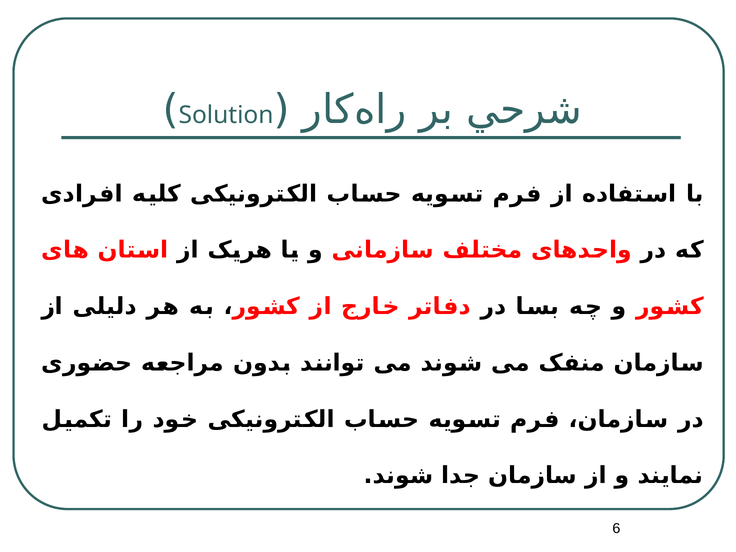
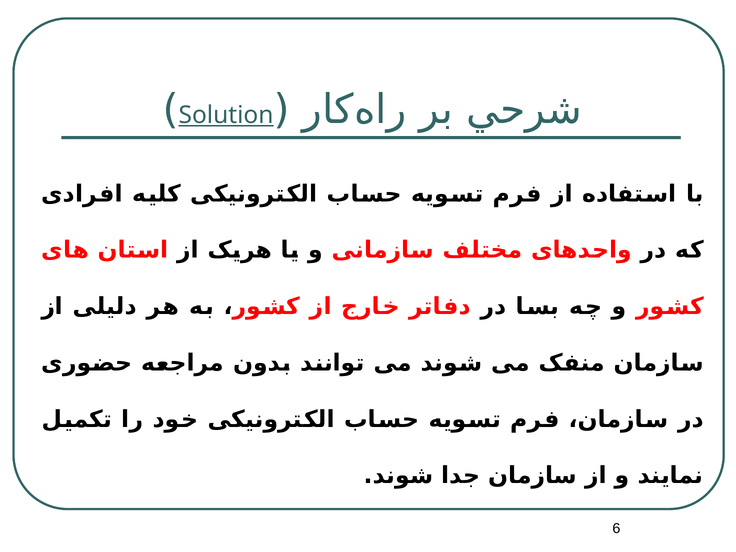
Solution underline: none -> present
